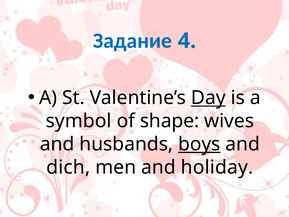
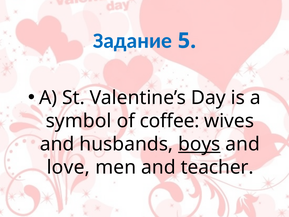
4: 4 -> 5
Day underline: present -> none
shape: shape -> coffee
dich: dich -> love
holiday: holiday -> teacher
